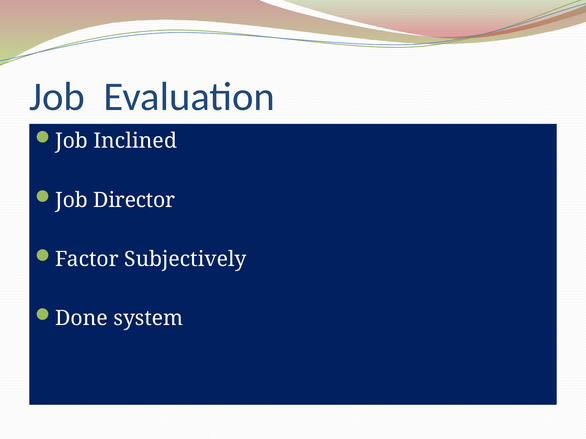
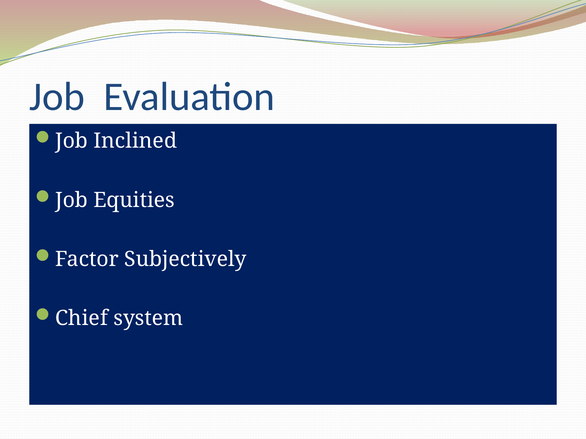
Director: Director -> Equities
Done: Done -> Chief
